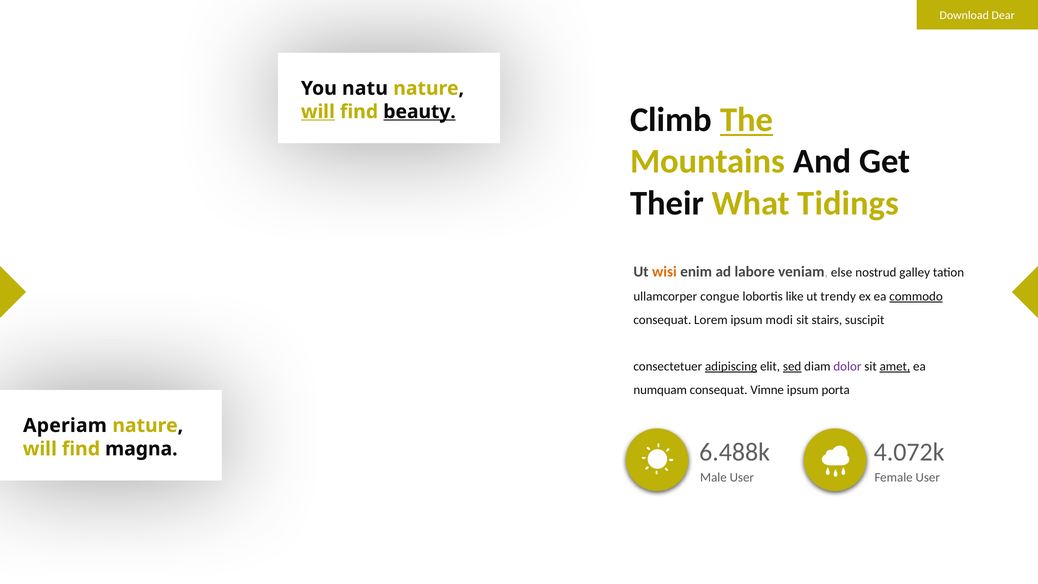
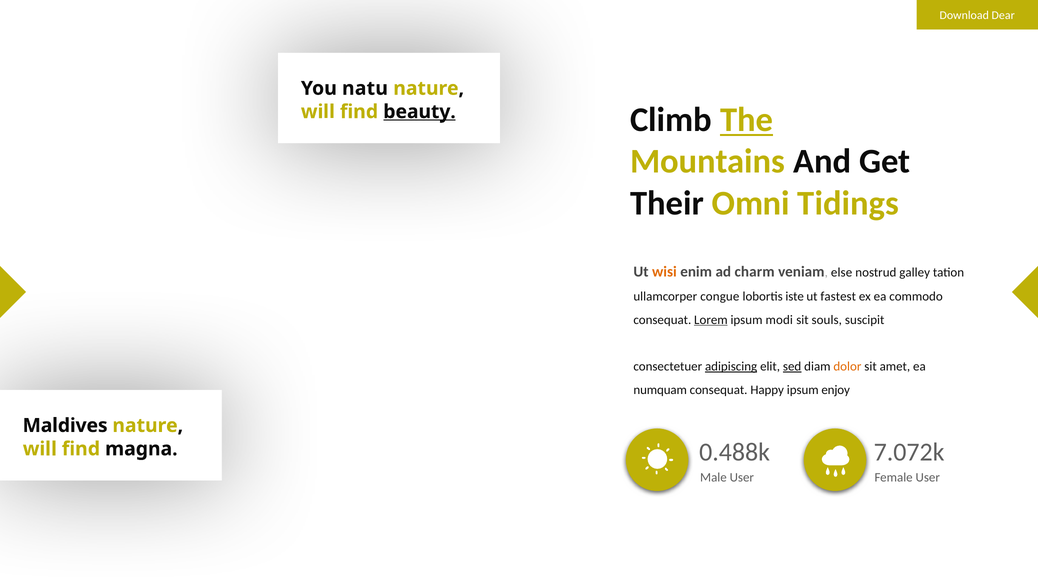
will at (318, 112) underline: present -> none
What: What -> Omni
labore: labore -> charm
like: like -> iste
trendy: trendy -> fastest
commodo underline: present -> none
Lorem underline: none -> present
stairs: stairs -> souls
dolor colour: purple -> orange
amet underline: present -> none
Vimne: Vimne -> Happy
porta: porta -> enjoy
Aperiam: Aperiam -> Maldives
6.488k: 6.488k -> 0.488k
4.072k: 4.072k -> 7.072k
